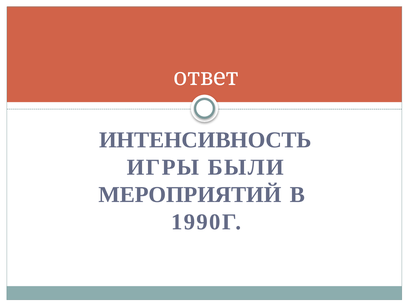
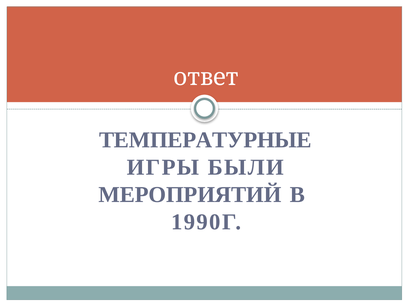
ИНТЕНСИВНОСТЬ: ИНТЕНСИВНОСТЬ -> ТЕМПЕРАТУРНЫЕ
